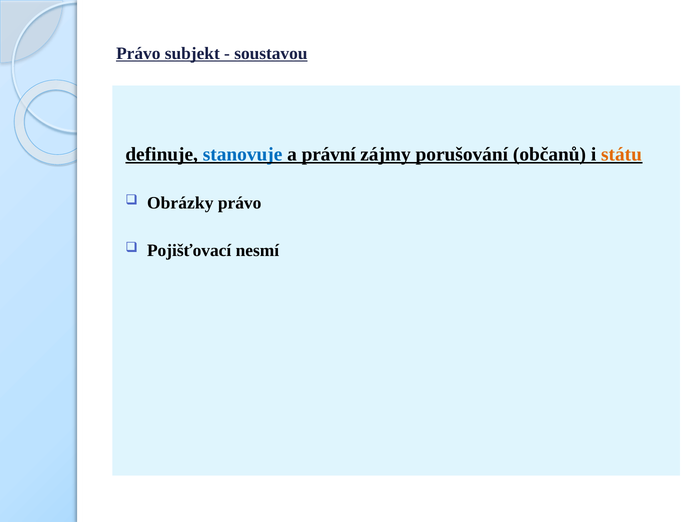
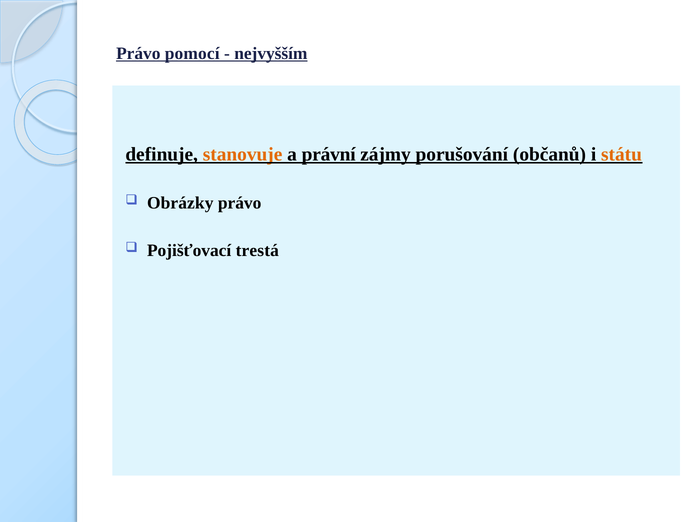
subjekt: subjekt -> pomocí
soustavou: soustavou -> nejvyšším
stanovuje colour: blue -> orange
nesmí: nesmí -> trestá
